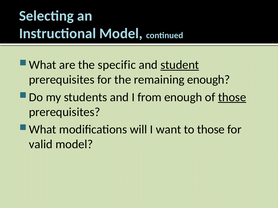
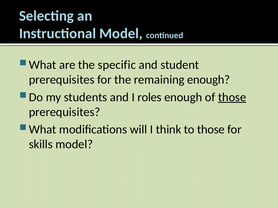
student underline: present -> none
from: from -> roles
want: want -> think
valid: valid -> skills
